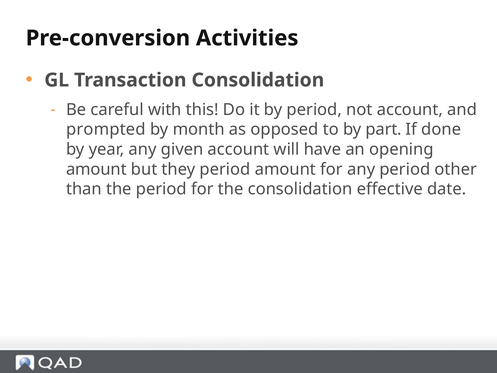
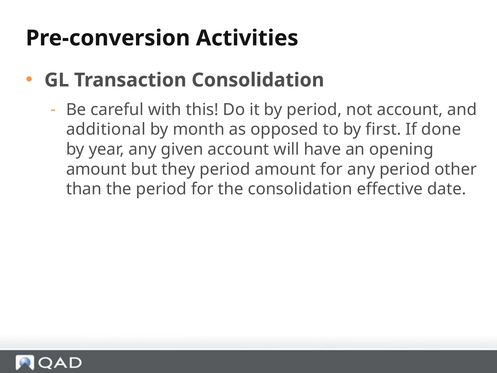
prompted: prompted -> additional
part: part -> first
